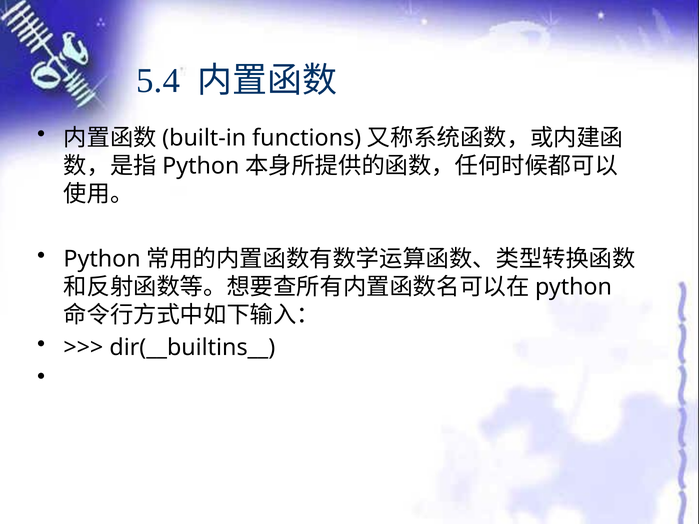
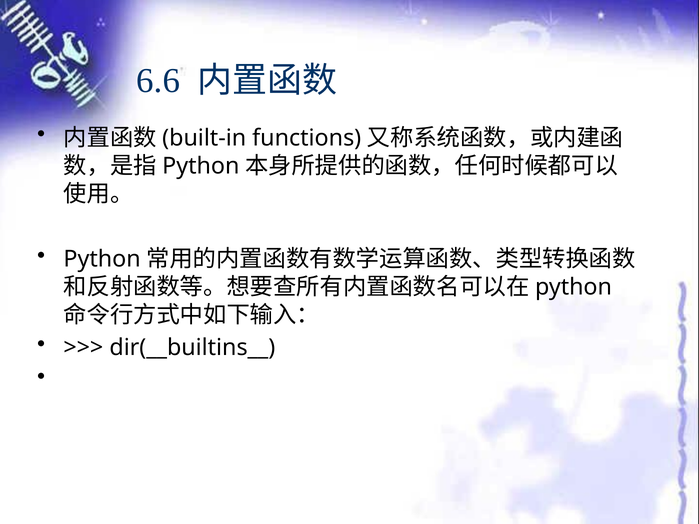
5.4: 5.4 -> 6.6
